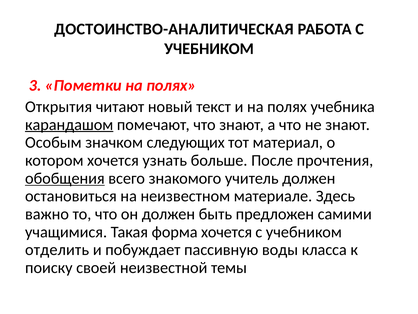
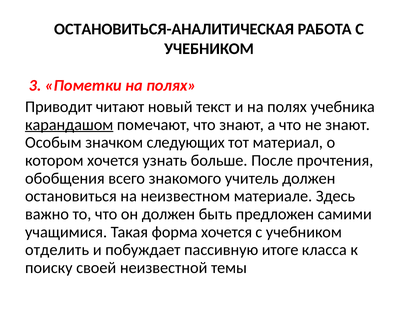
ДОСТОИНСТВО-АНАЛИТИЧЕСКАЯ: ДОСТОИНСТВО-АНАЛИТИЧЕСКАЯ -> ОСТАНОВИТЬСЯ-АНАЛИТИЧЕСКАЯ
Открытия: Открытия -> Приводит
обобщения underline: present -> none
воды: воды -> итоге
